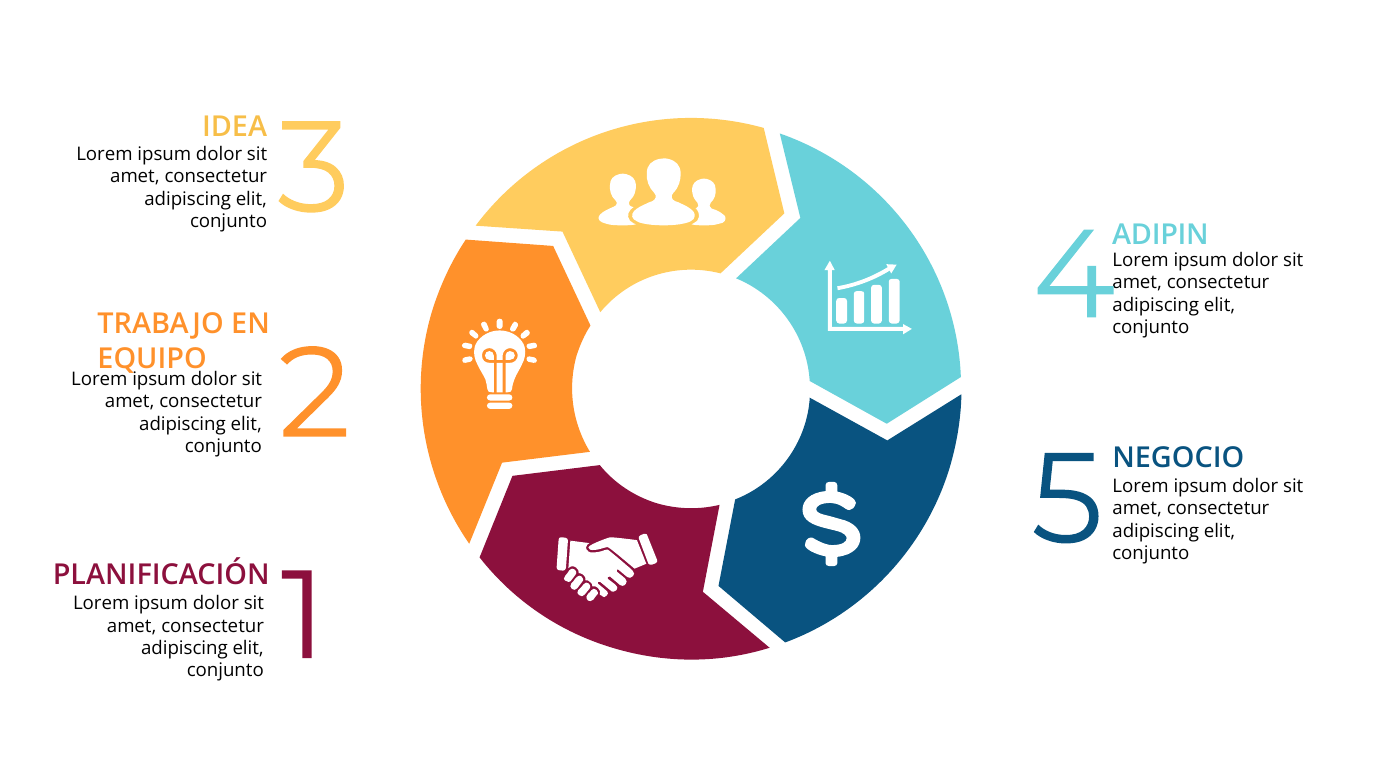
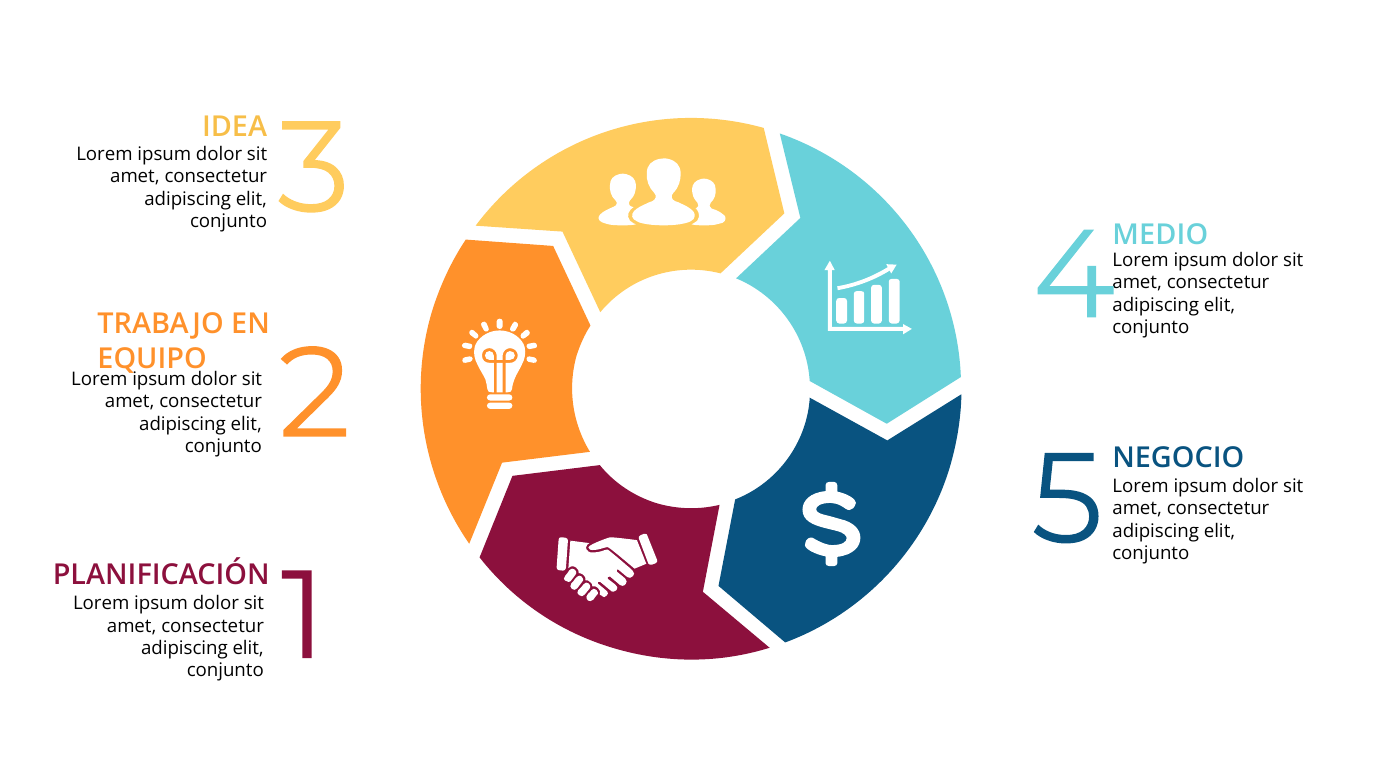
ADIPIN: ADIPIN -> MEDIO
